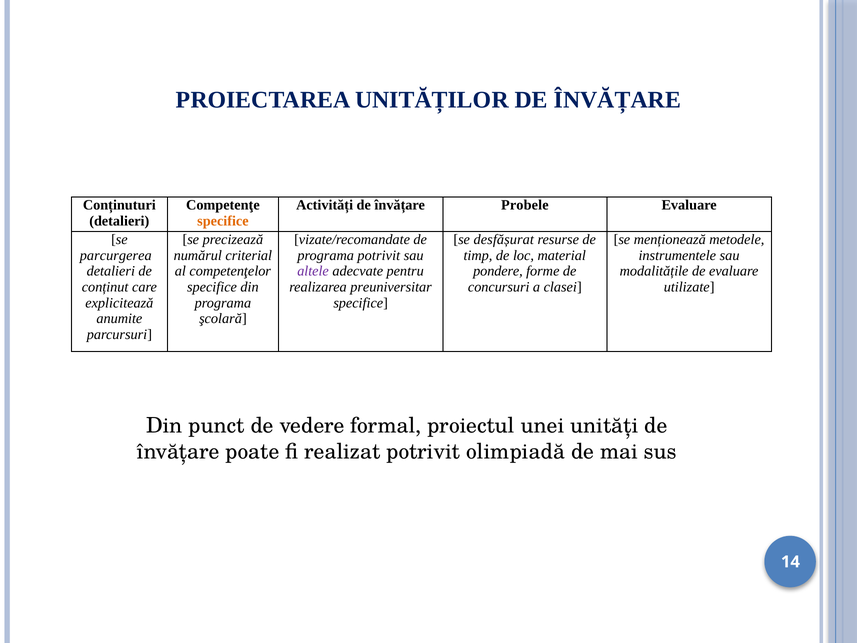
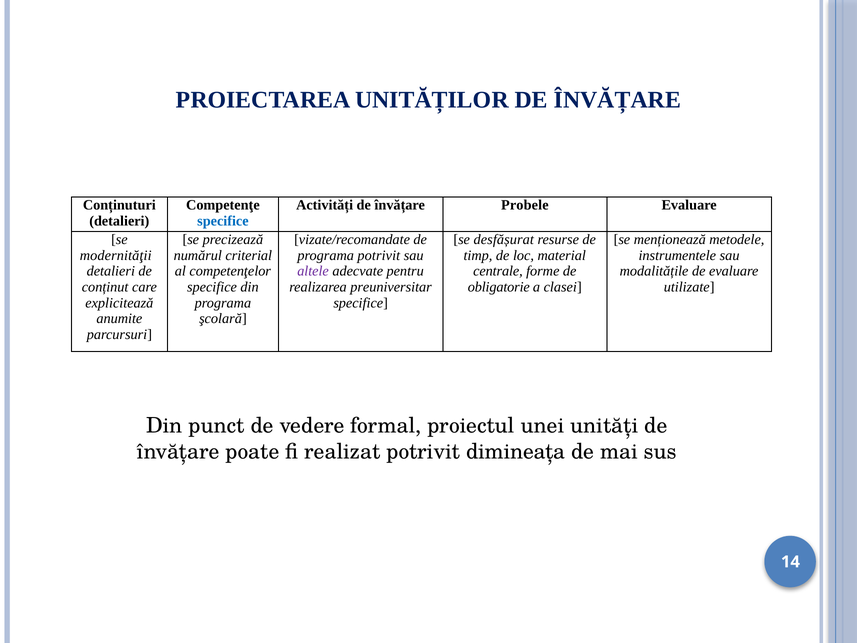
specifice at (223, 221) colour: orange -> blue
parcurgerea: parcurgerea -> modernităţii
pondere: pondere -> centrale
concursuri: concursuri -> obligatorie
olimpiadă: olimpiadă -> dimineața
